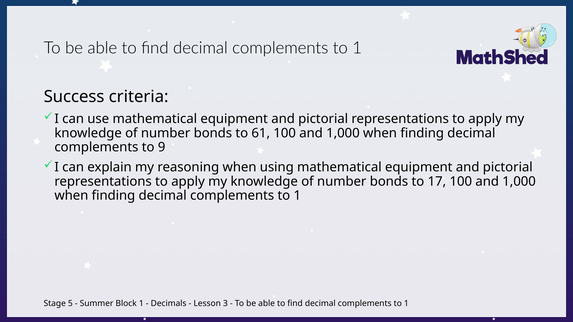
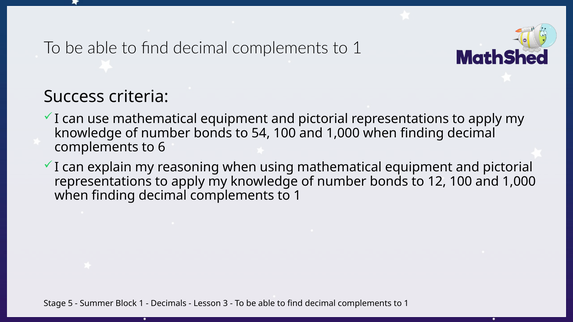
61: 61 -> 54
9: 9 -> 6
17: 17 -> 12
